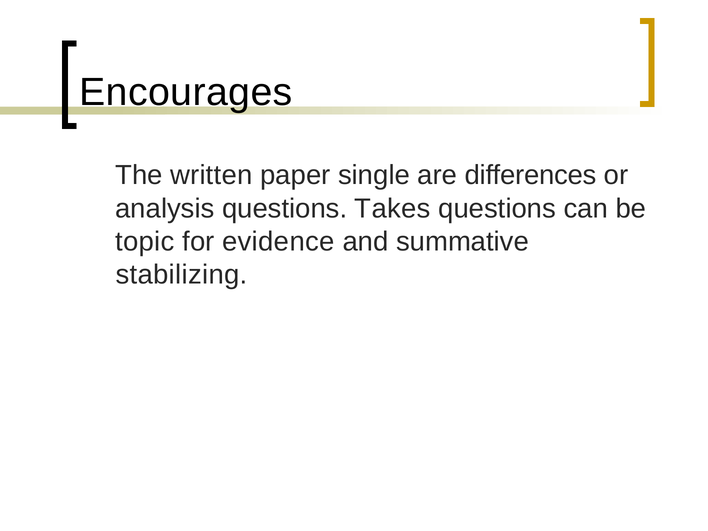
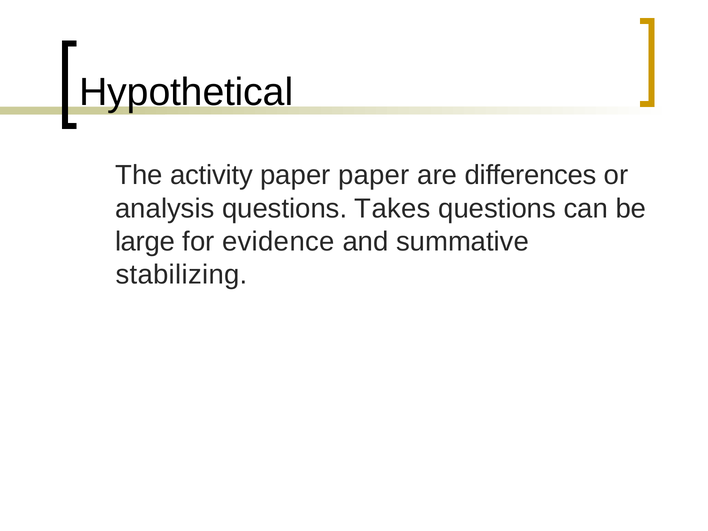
Encourages: Encourages -> Hypothetical
written: written -> activity
paper single: single -> paper
topic: topic -> large
